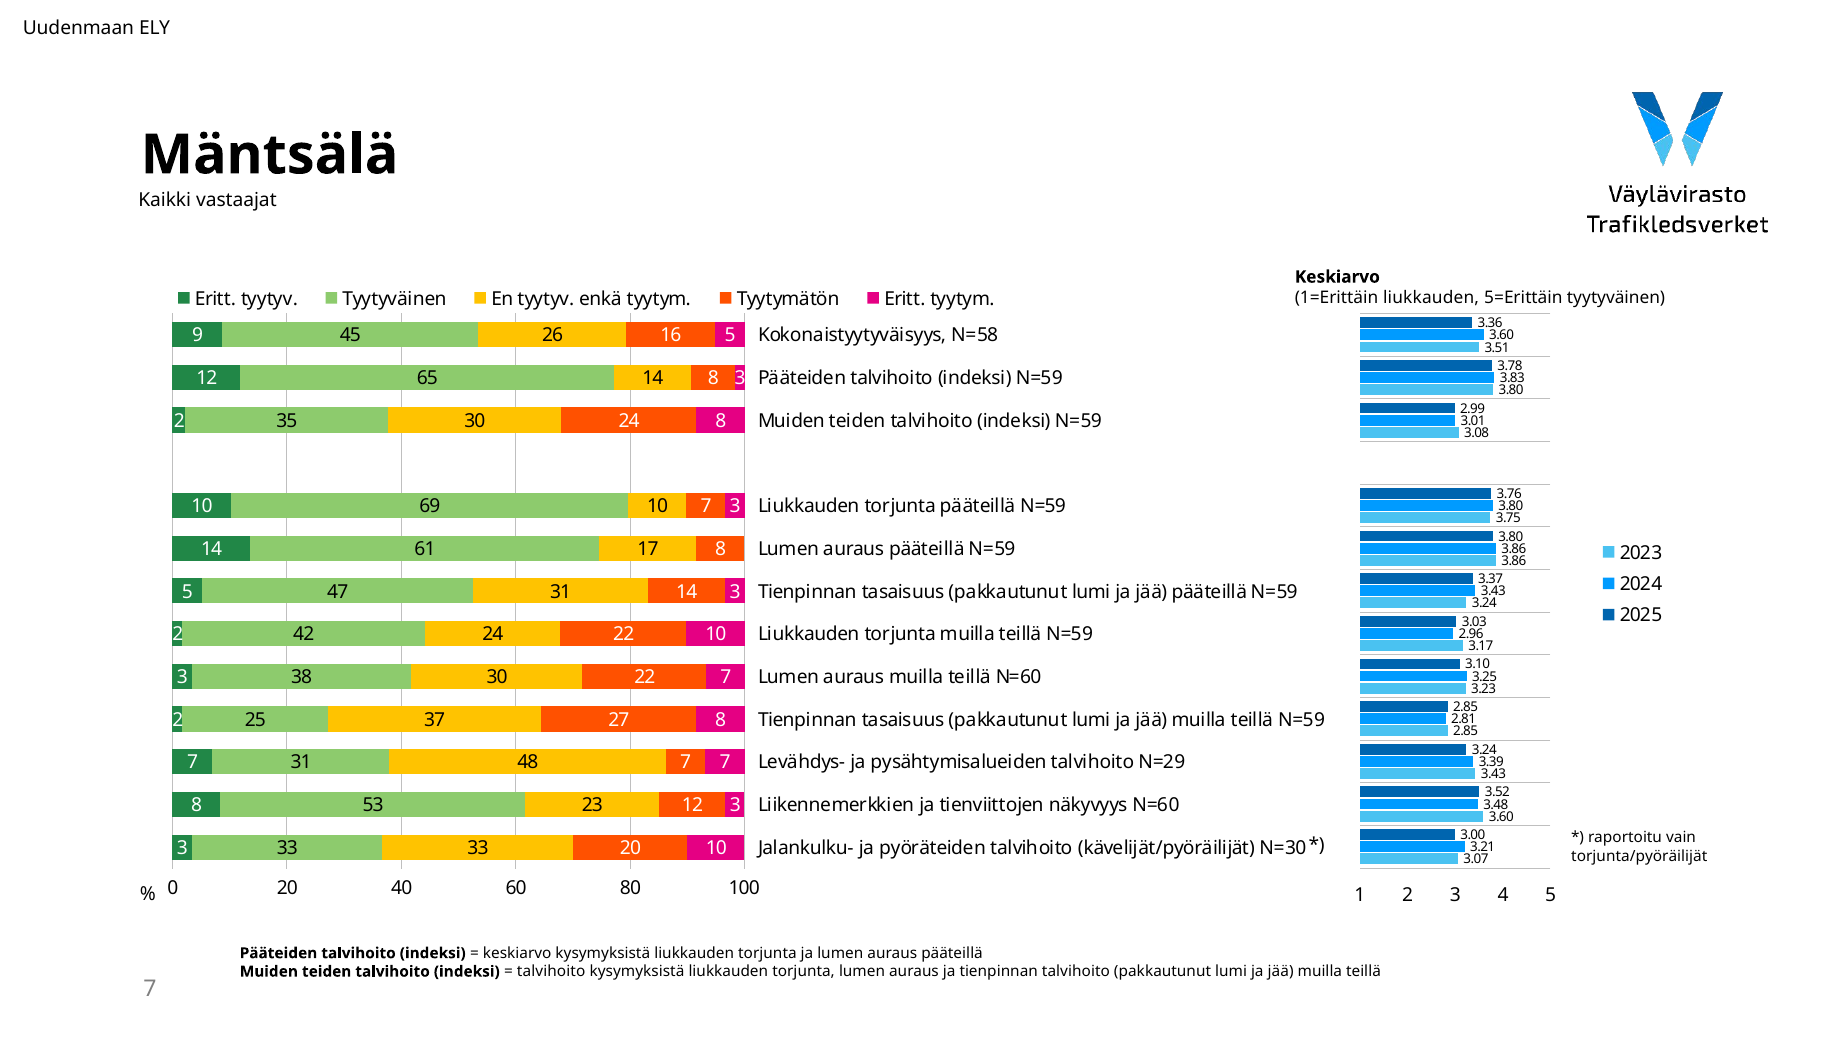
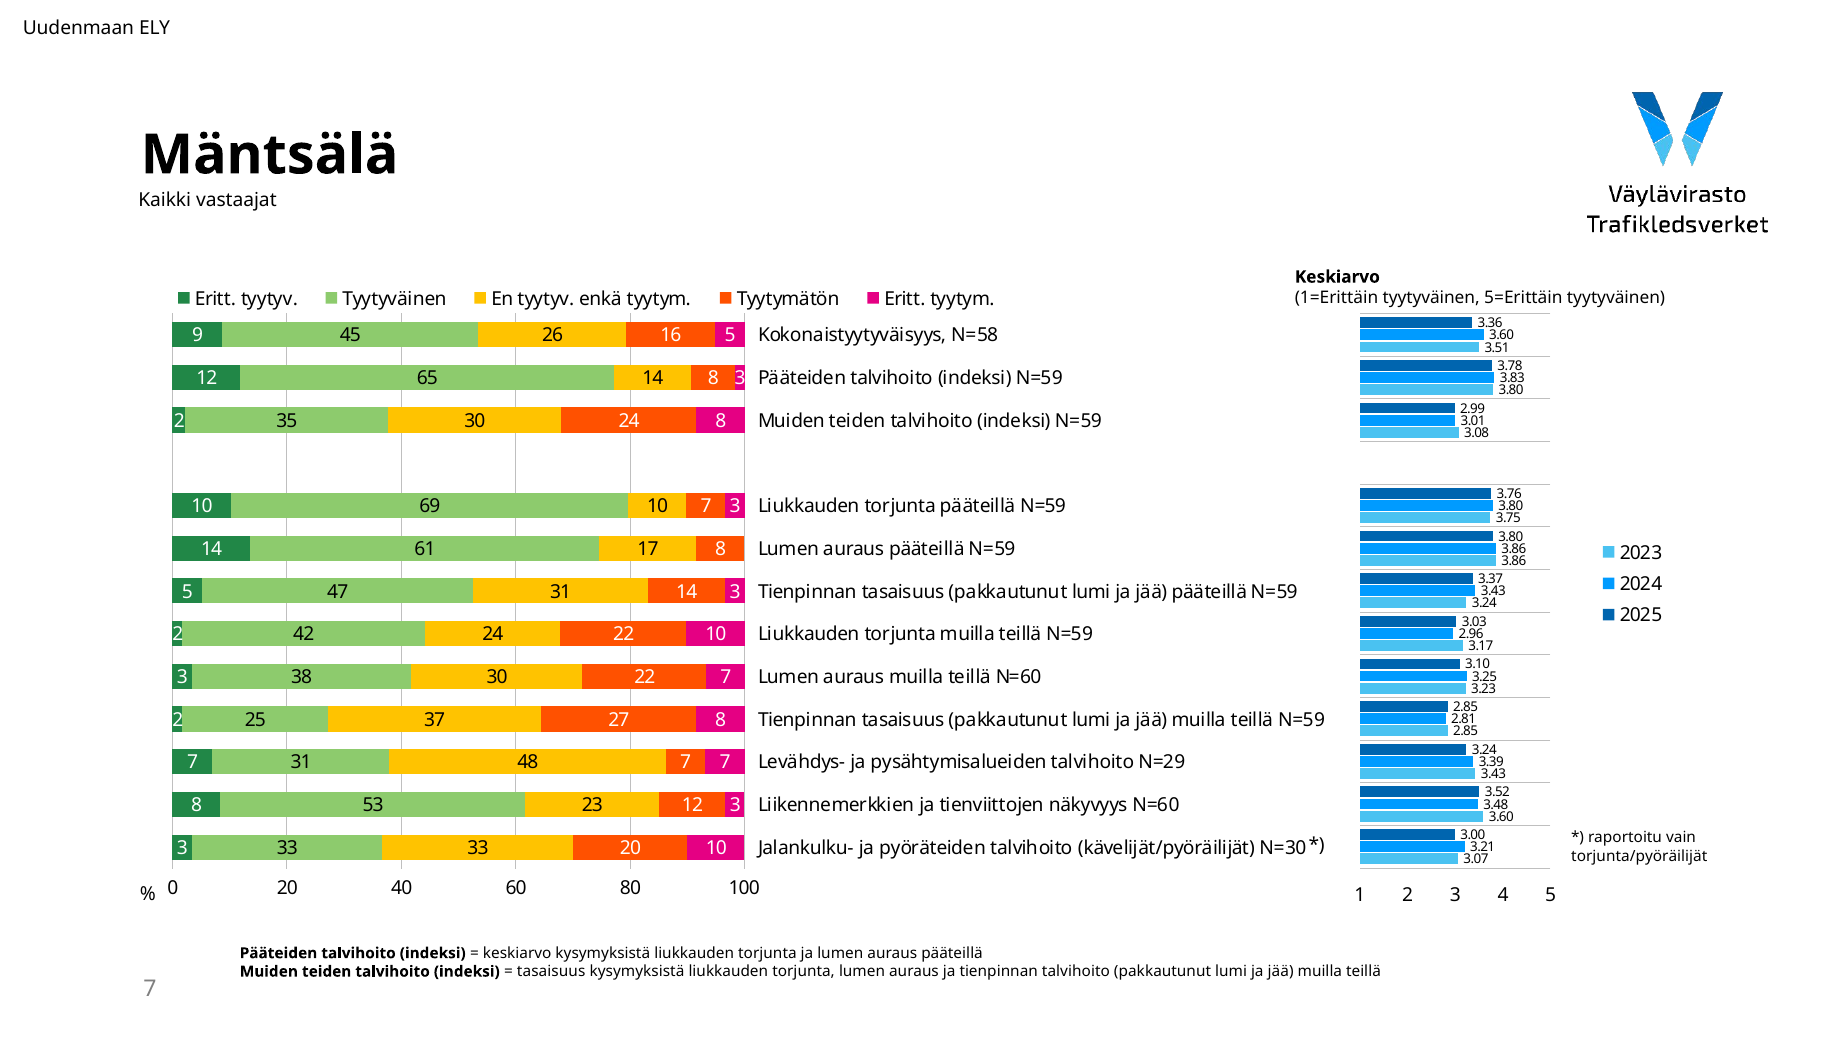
1=Erittäin liukkauden: liukkauden -> tyytyväinen
talvihoito at (551, 972): talvihoito -> tasaisuus
